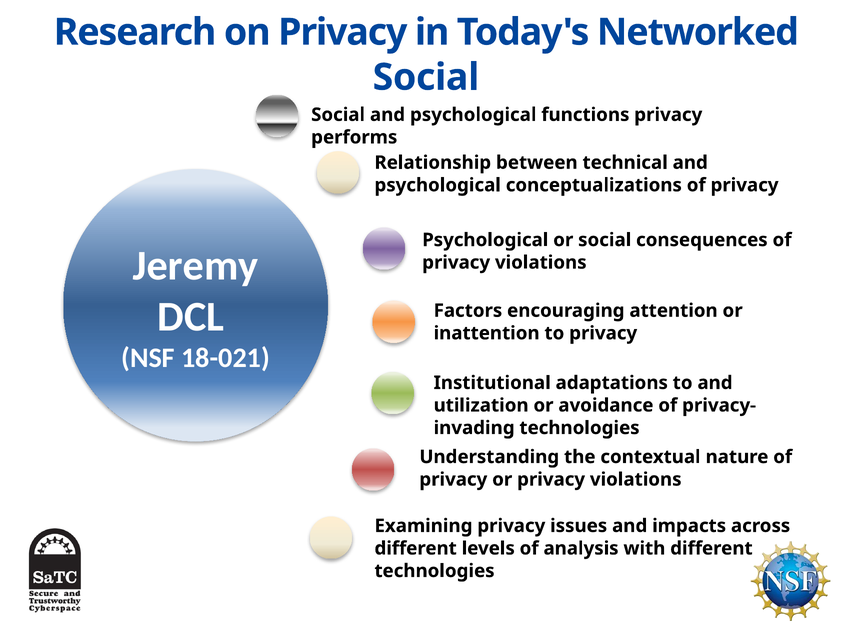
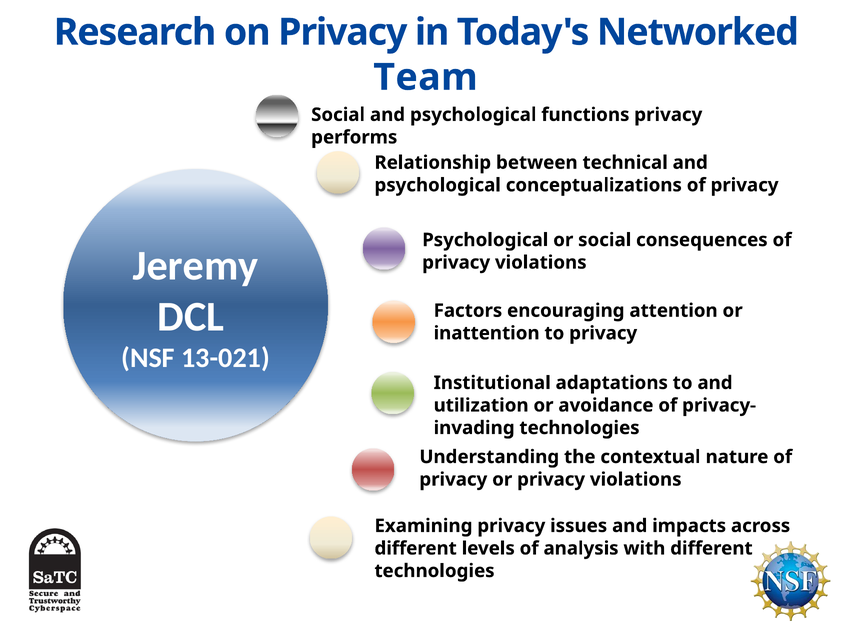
Social at (426, 77): Social -> Team
18-021: 18-021 -> 13-021
